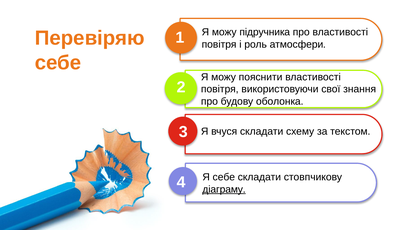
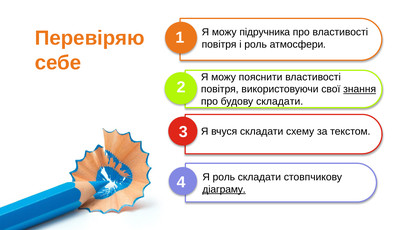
знання underline: none -> present
будову оболонка: оболонка -> складати
Я себе: себе -> роль
